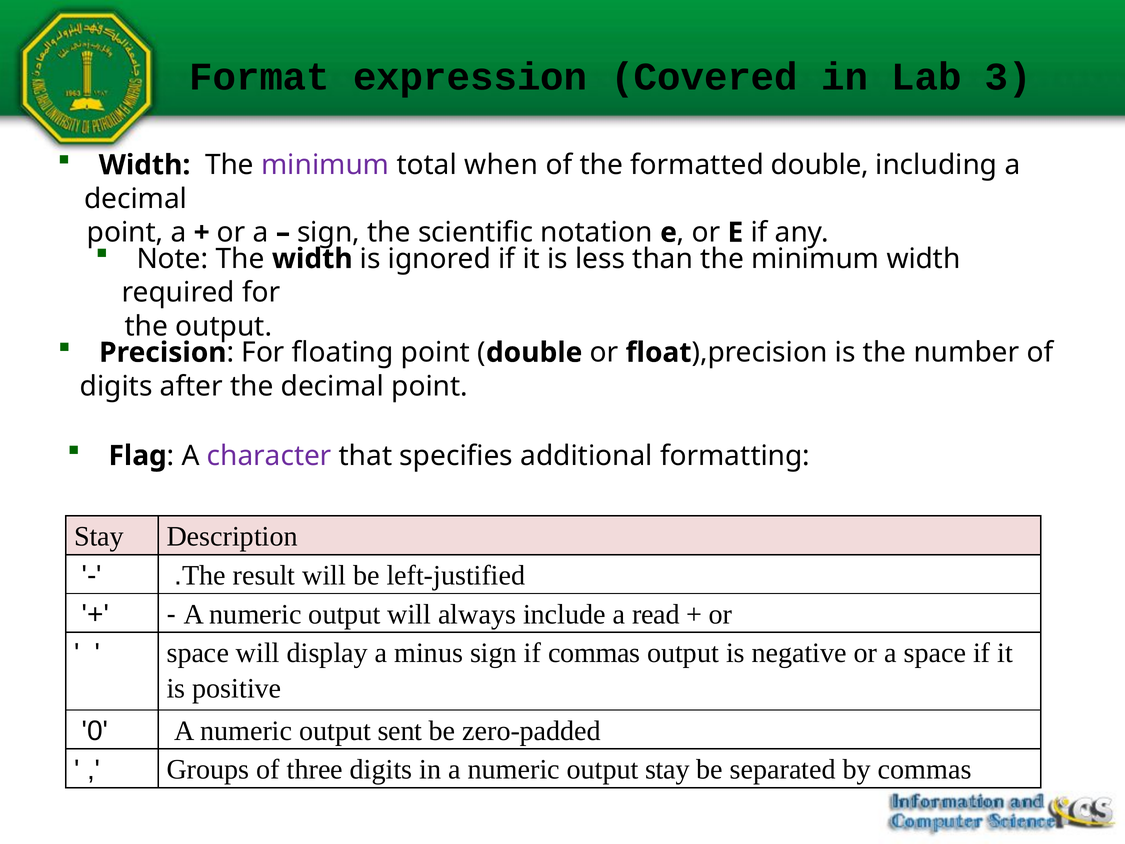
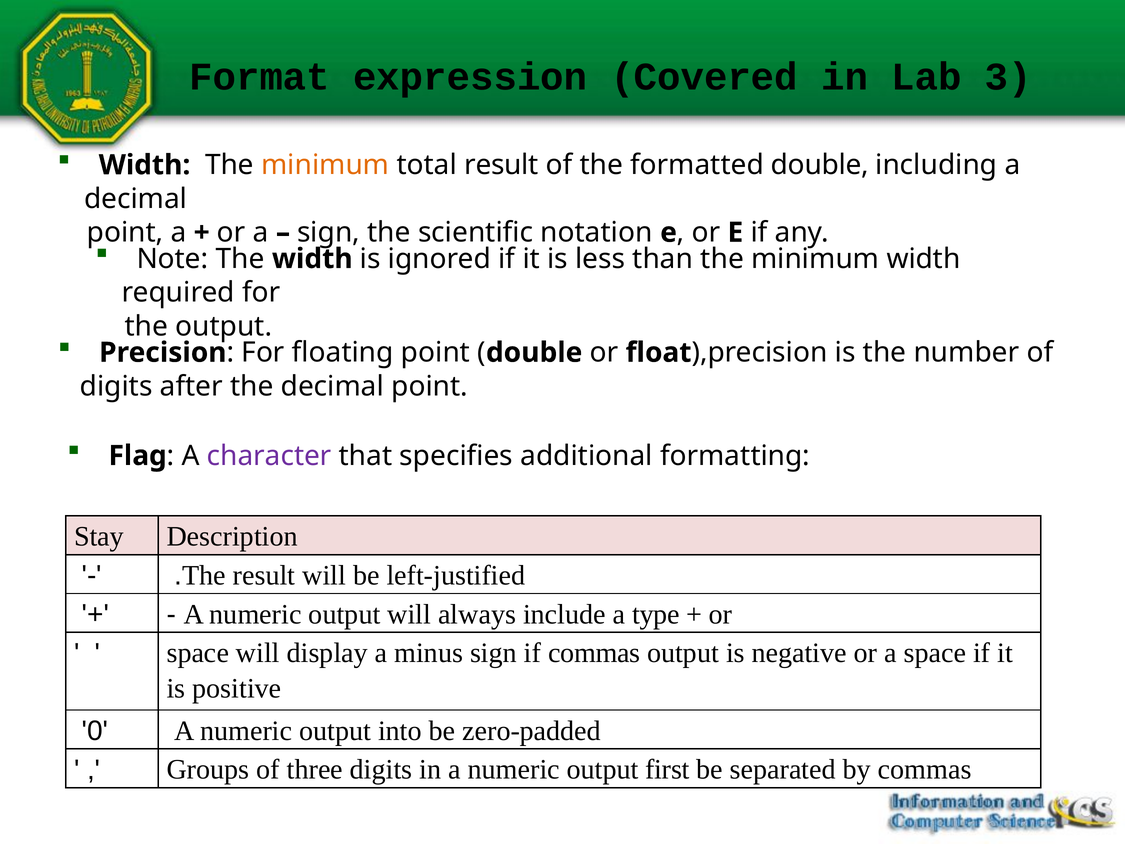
minimum at (325, 165) colour: purple -> orange
total when: when -> result
read: read -> type
sent: sent -> into
numeric output stay: stay -> first
